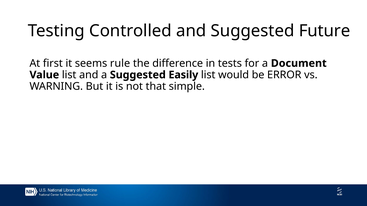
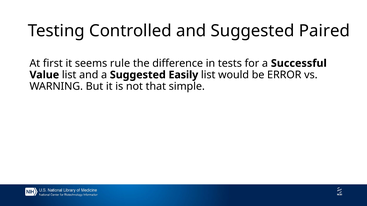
Future: Future -> Paired
Document: Document -> Successful
